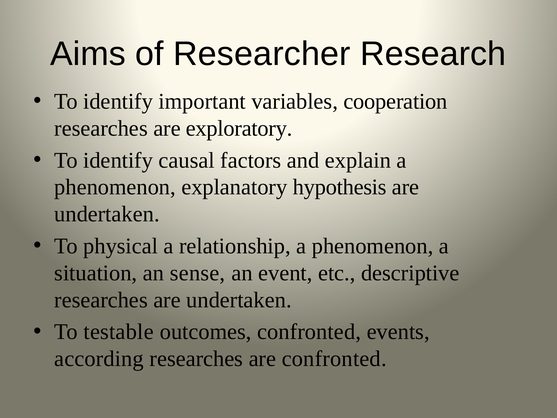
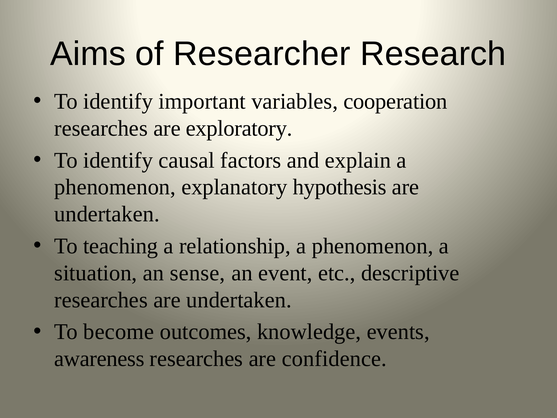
physical: physical -> teaching
testable: testable -> become
outcomes confronted: confronted -> knowledge
according: according -> awareness
are confronted: confronted -> confidence
